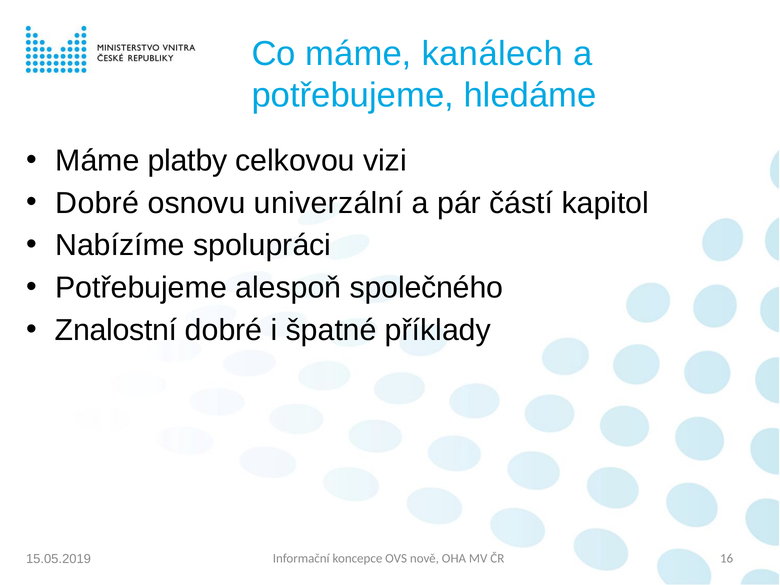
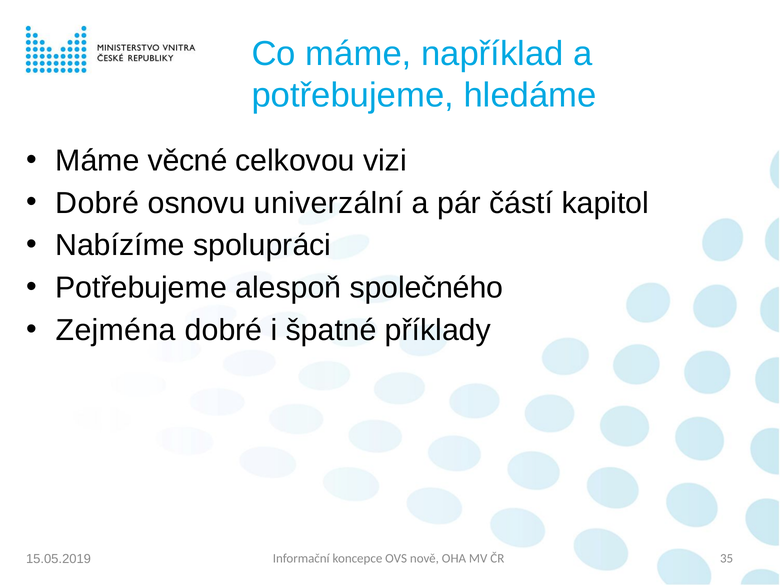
kanálech: kanálech -> například
platby: platby -> věcné
Znalostní: Znalostní -> Zejména
16: 16 -> 35
